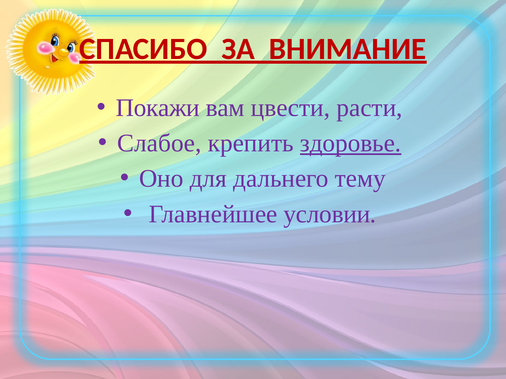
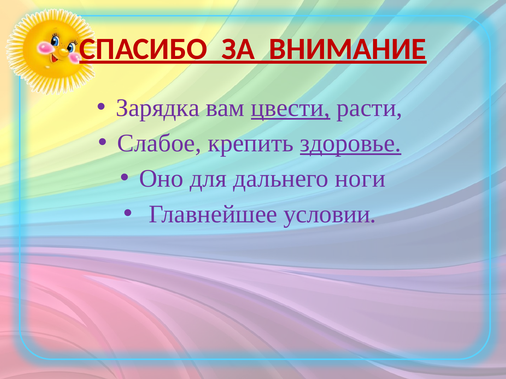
Покажи: Покажи -> Зарядка
цвести underline: none -> present
тему: тему -> ноги
